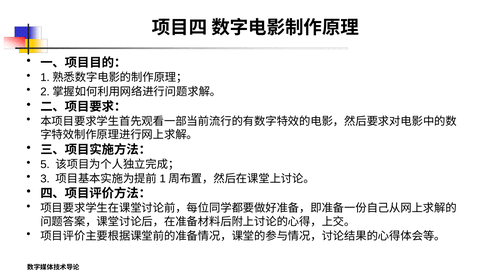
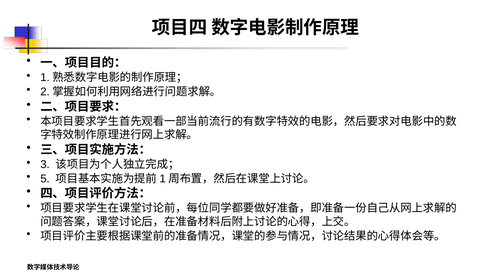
5: 5 -> 3
3: 3 -> 5
